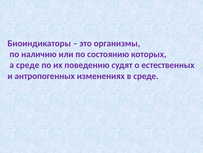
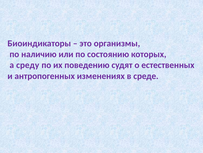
а среде: среде -> среду
